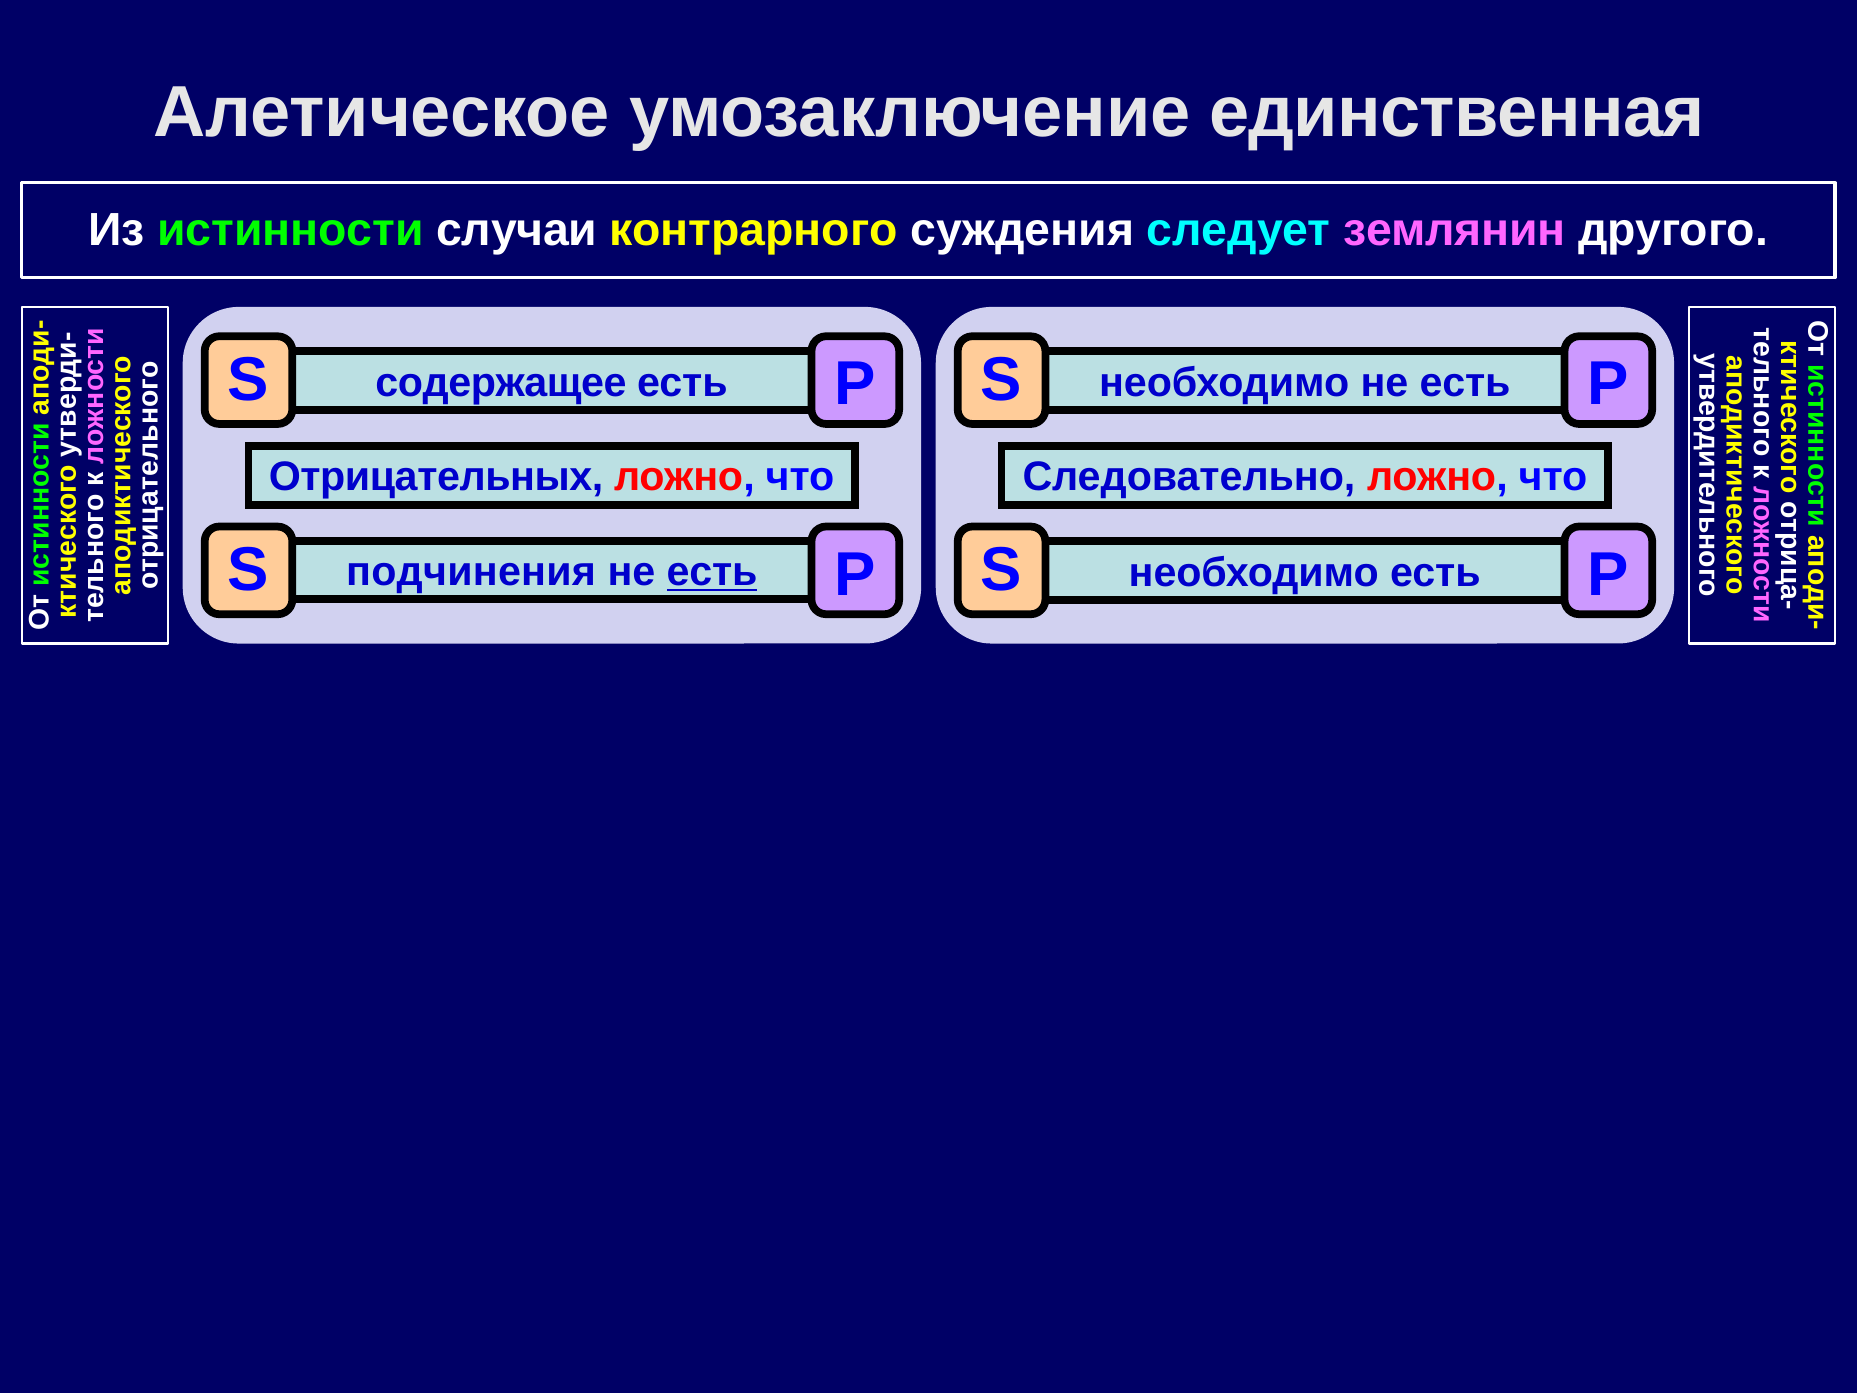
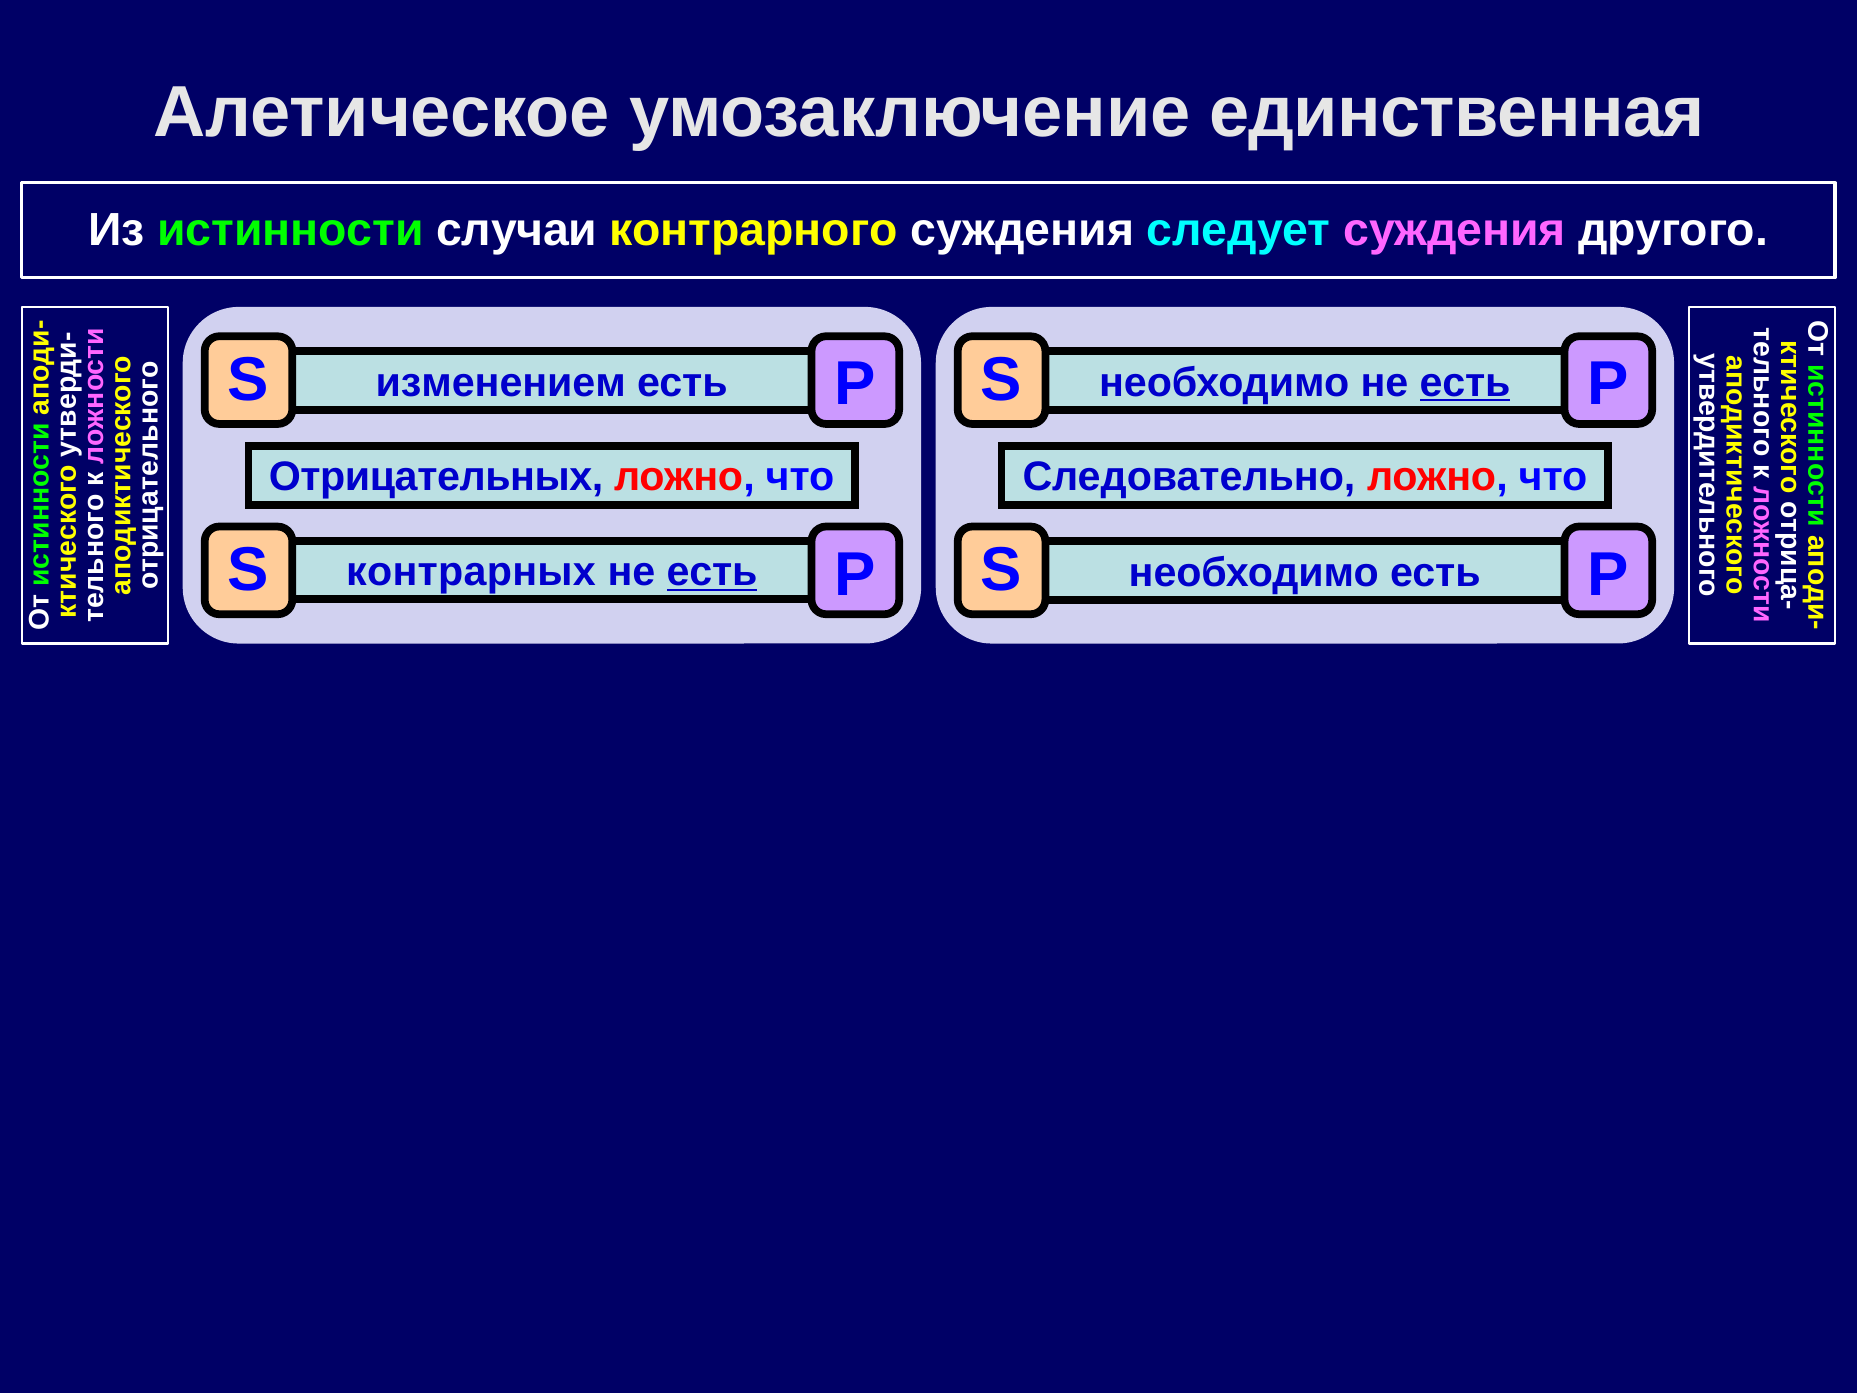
следует землянин: землянин -> суждения
содержащее: содержащее -> изменением
есть at (1465, 382) underline: none -> present
подчинения: подчинения -> контрарных
